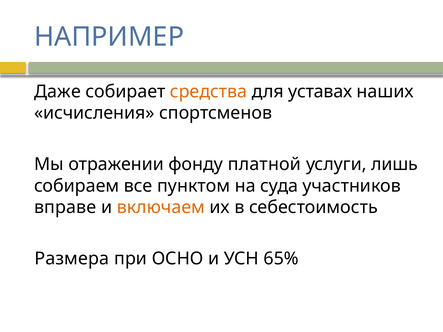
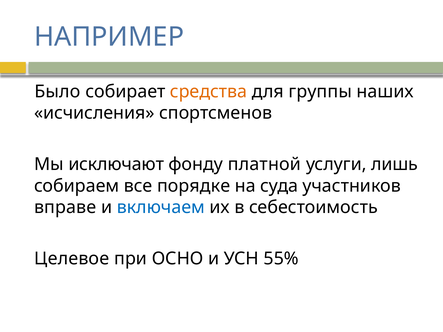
Даже: Даже -> Было
уставах: уставах -> группы
отражении: отражении -> исключают
пунктом: пунктом -> порядке
включаем colour: orange -> blue
Размера: Размера -> Целевое
65%: 65% -> 55%
